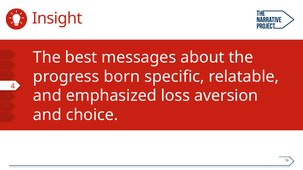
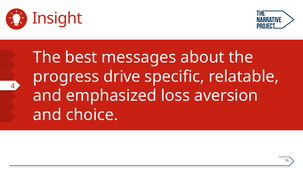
born: born -> drive
